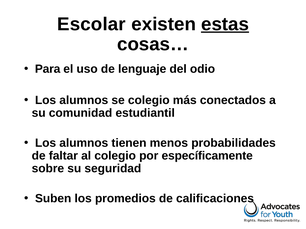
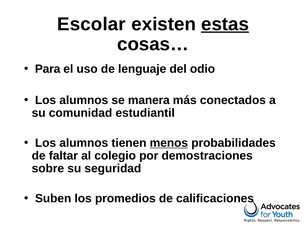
se colegio: colegio -> manera
menos underline: none -> present
específicamente: específicamente -> demostraciones
